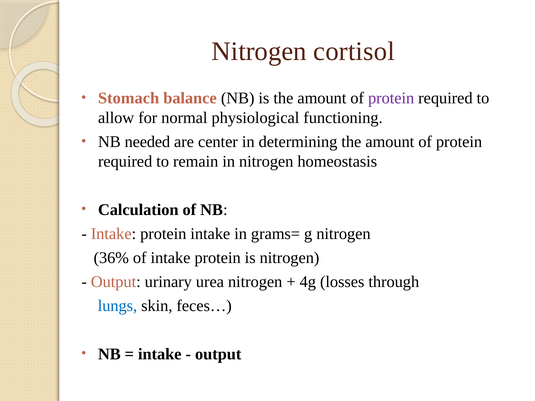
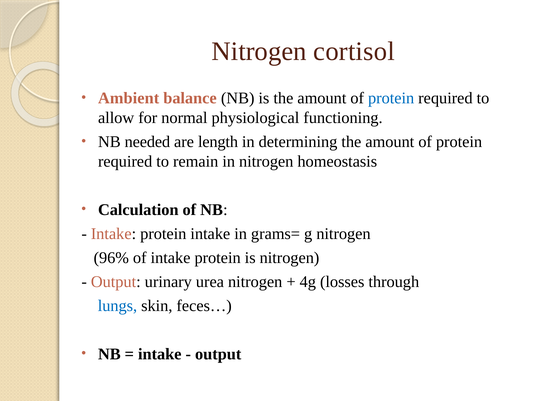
Stomach: Stomach -> Ambient
protein at (391, 98) colour: purple -> blue
center: center -> length
36%: 36% -> 96%
